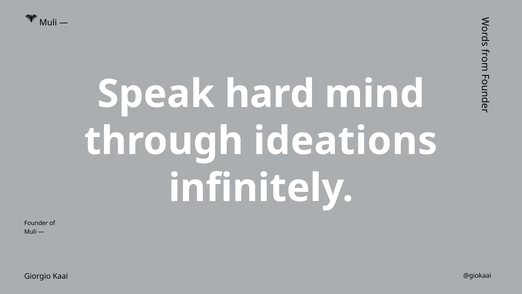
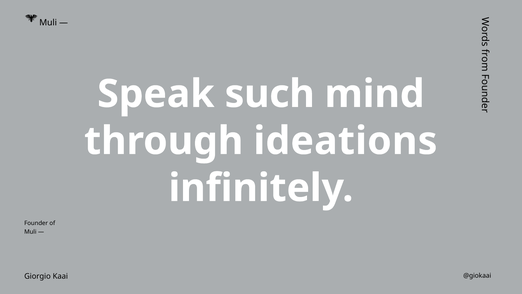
hard: hard -> such
